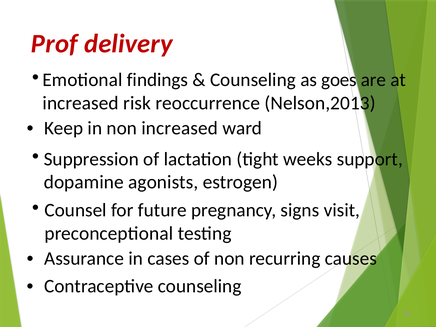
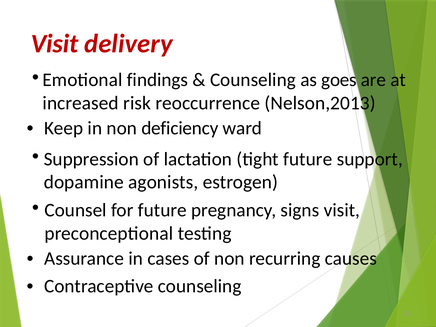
Prof at (54, 44): Prof -> Visit
non increased: increased -> deficiency
tight weeks: weeks -> future
